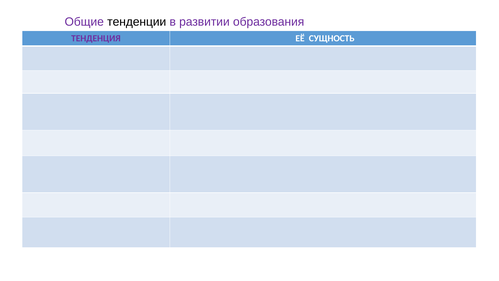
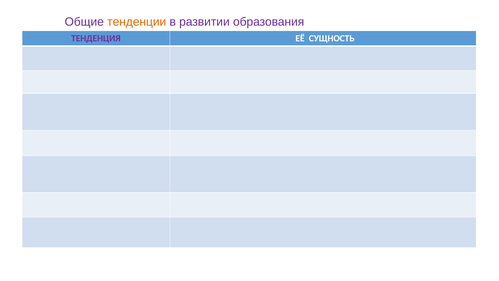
тенденции colour: black -> orange
